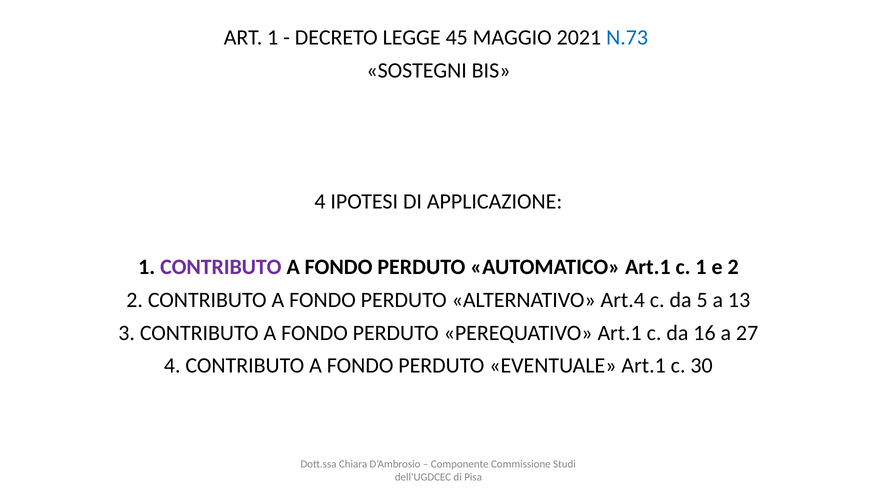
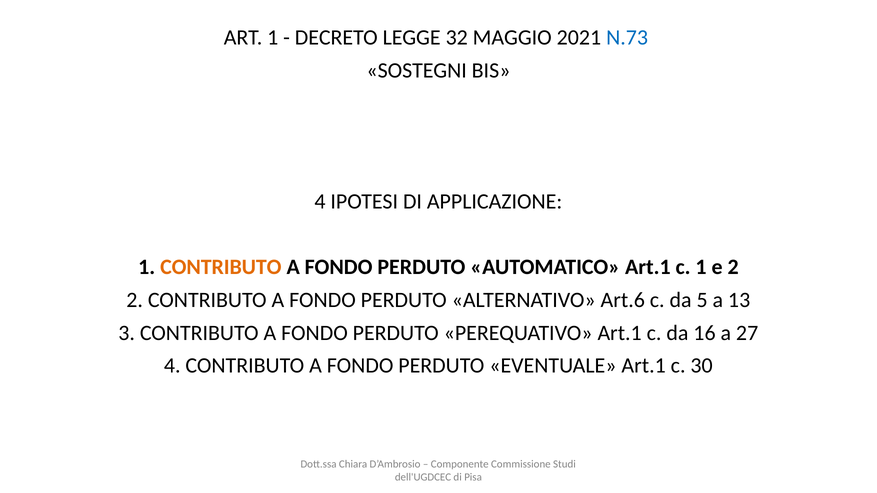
45: 45 -> 32
CONTRIBUTO at (221, 267) colour: purple -> orange
Art.4: Art.4 -> Art.6
